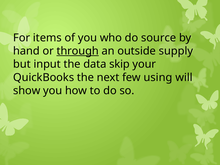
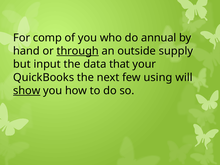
items: items -> comp
source: source -> annual
skip: skip -> that
show underline: none -> present
